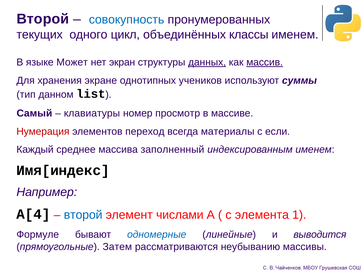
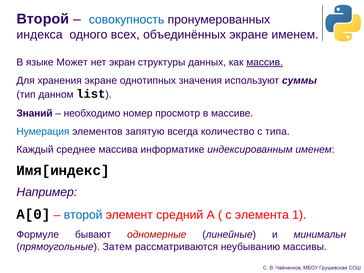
текущих: текущих -> индекса
цикл: цикл -> всех
объединённых классы: классы -> экране
данных underline: present -> none
учеников: учеников -> значения
Самый: Самый -> Знаний
клавиатуры: клавиатуры -> необходимо
Нумерация colour: red -> blue
переход: переход -> запятую
материалы: материалы -> количество
если: если -> типа
заполненный: заполненный -> информатике
A[4: A[4 -> A[0
числами: числами -> средний
одномерные colour: blue -> red
выводится: выводится -> минимальн
